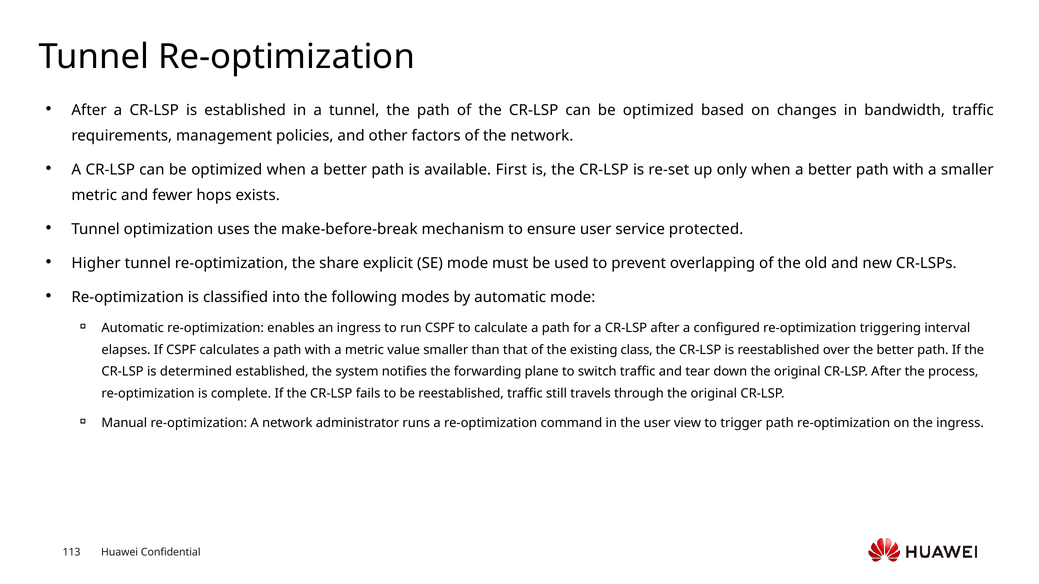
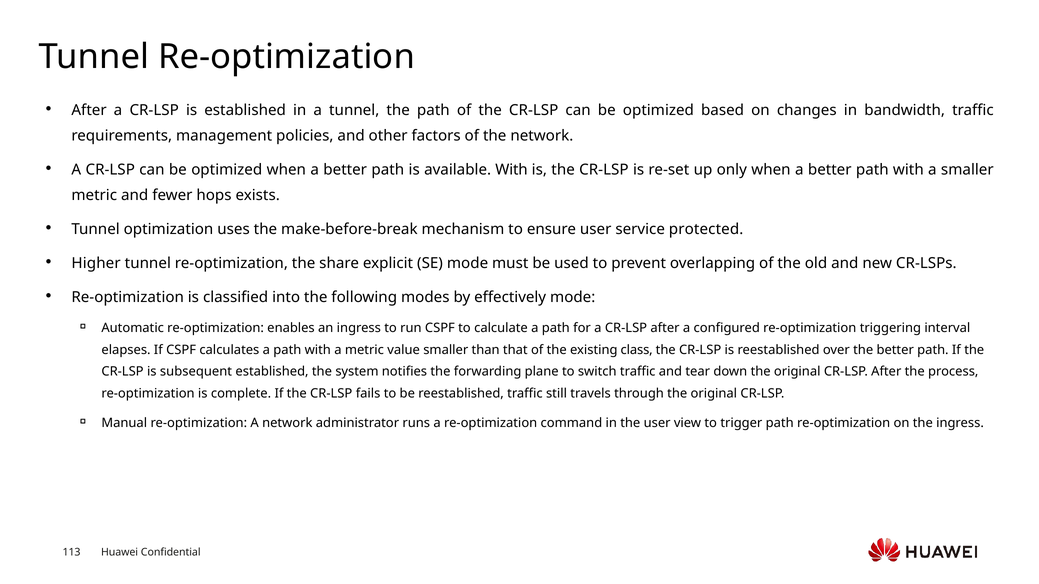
available First: First -> With
by automatic: automatic -> effectively
determined: determined -> subsequent
